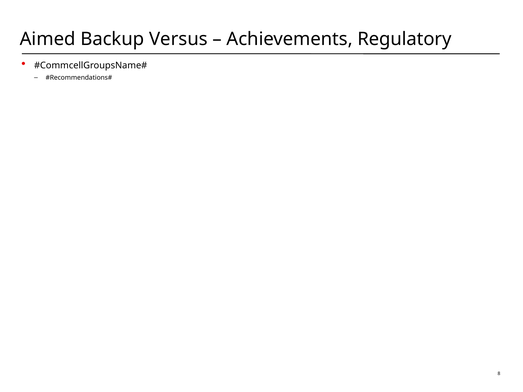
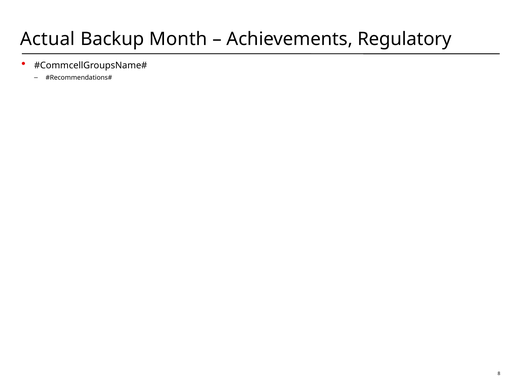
Aimed: Aimed -> Actual
Versus: Versus -> Month
